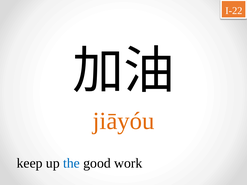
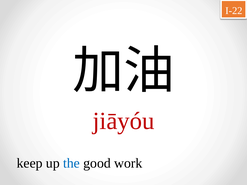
jiāyóu colour: orange -> red
